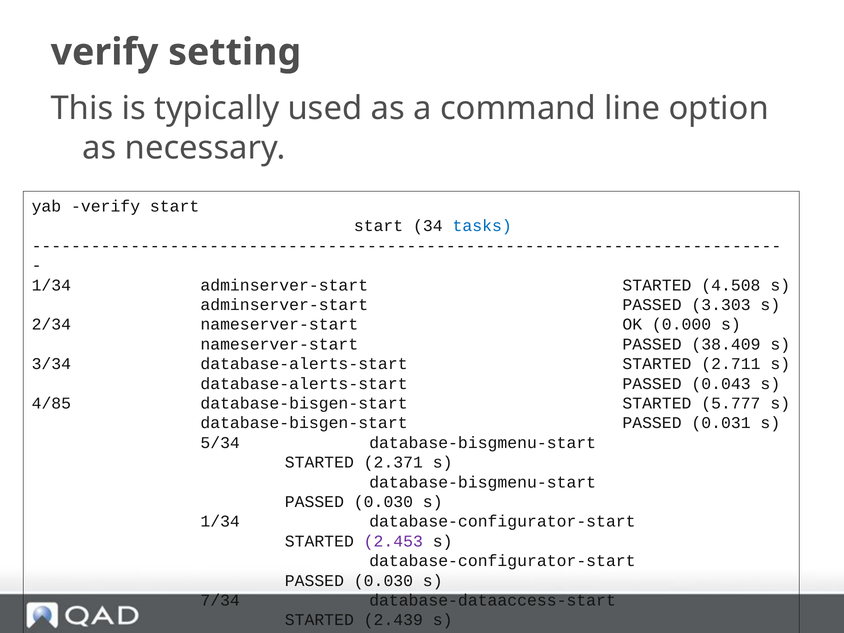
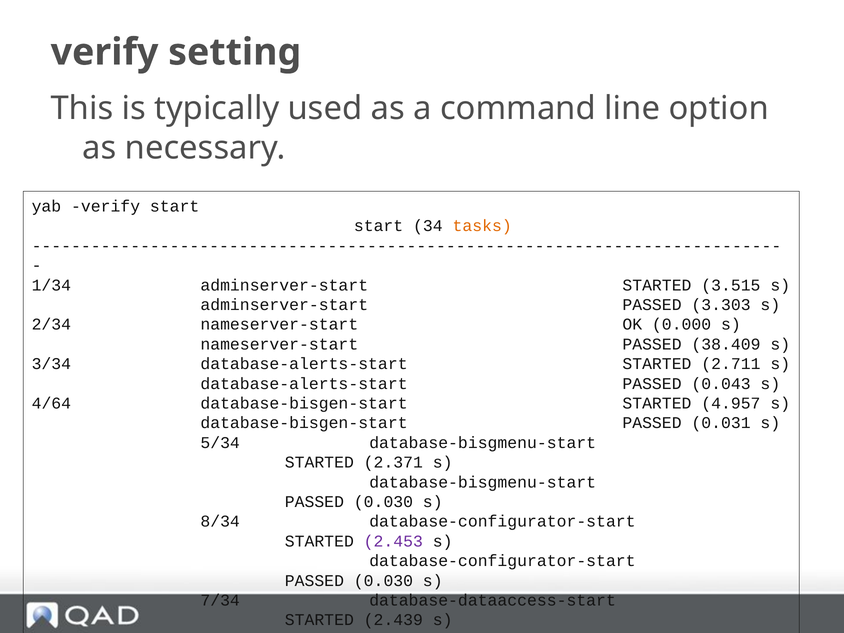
tasks colour: blue -> orange
4.508: 4.508 -> 3.515
4/85: 4/85 -> 4/64
5.777: 5.777 -> 4.957
1/34 at (220, 522): 1/34 -> 8/34
